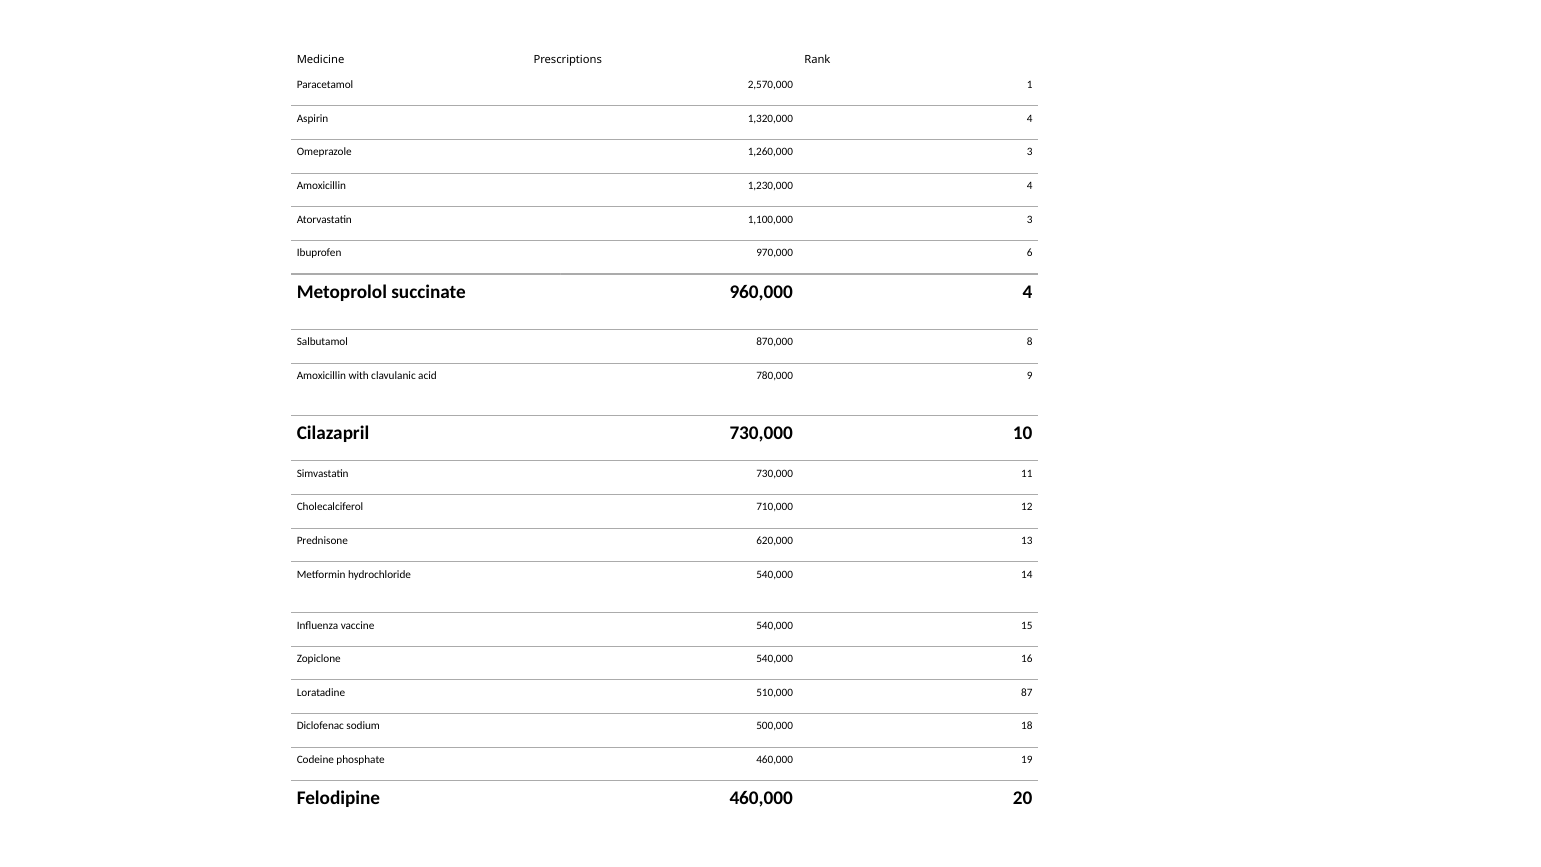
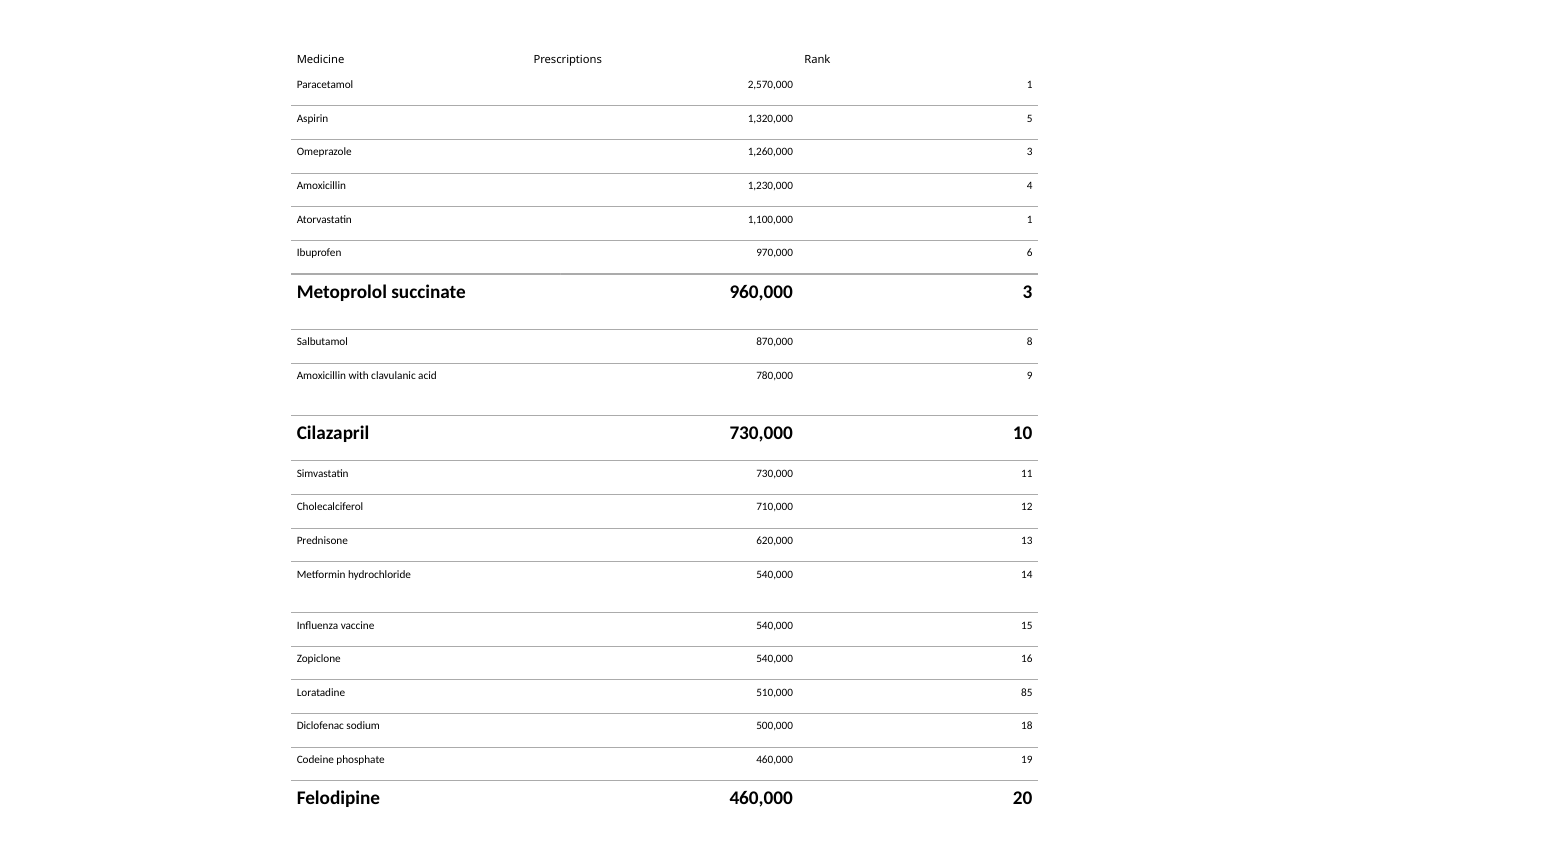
1,320,000 4: 4 -> 5
1,100,000 3: 3 -> 1
960,000 4: 4 -> 3
87: 87 -> 85
